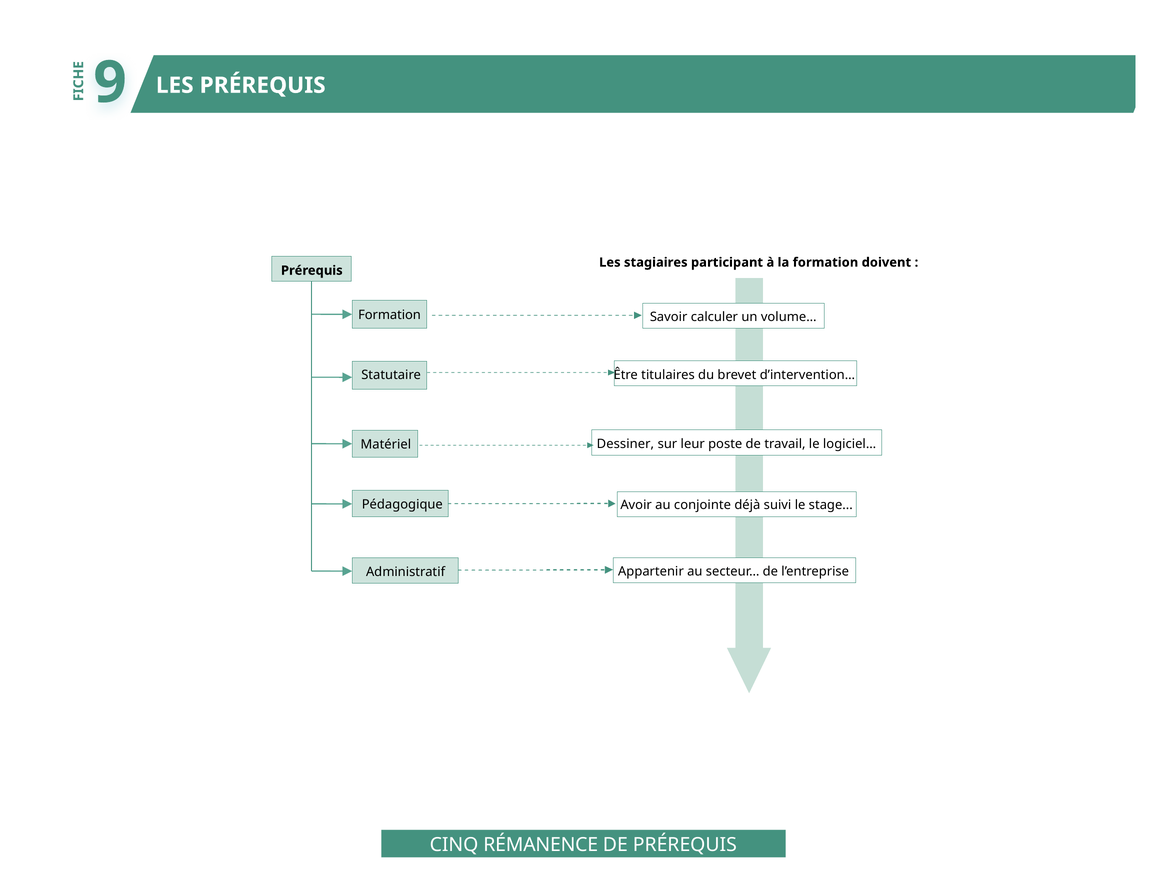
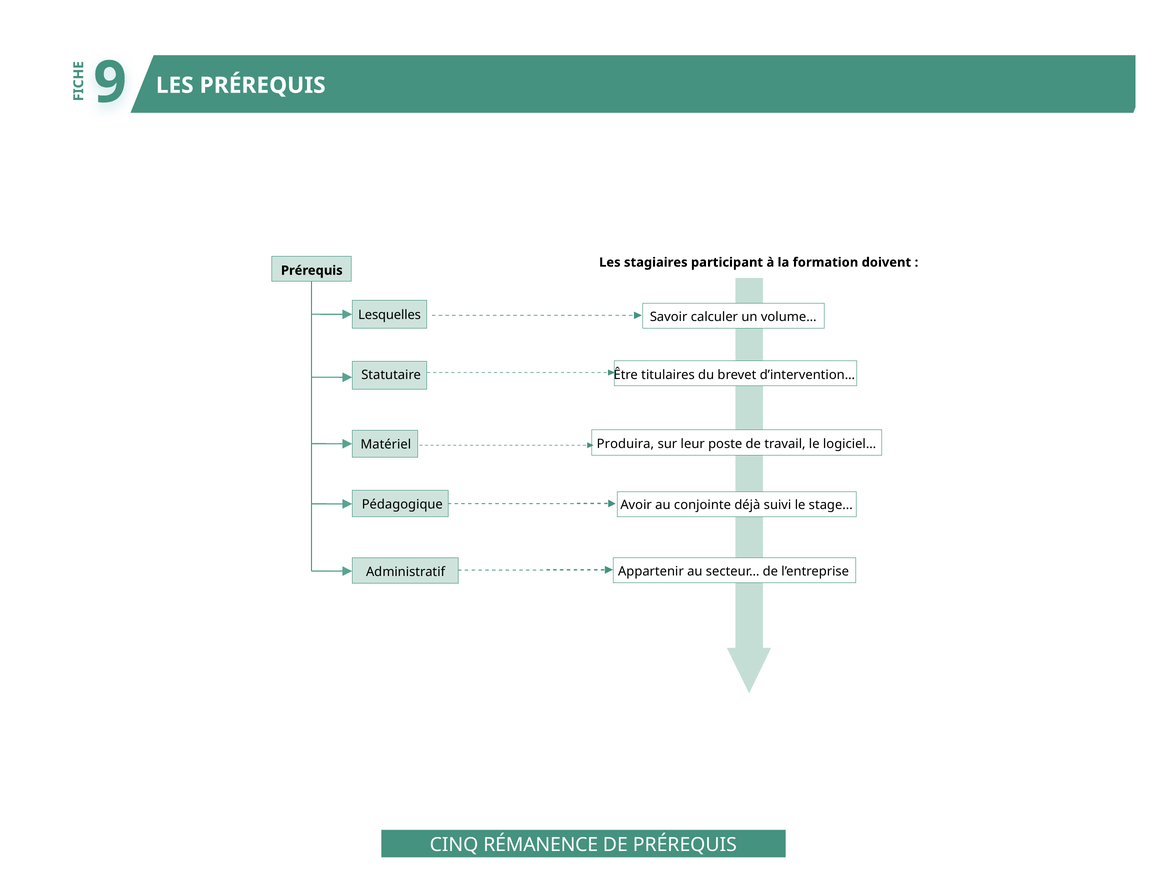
Formation at (389, 315): Formation -> Lesquelles
Dessiner: Dessiner -> Produira
